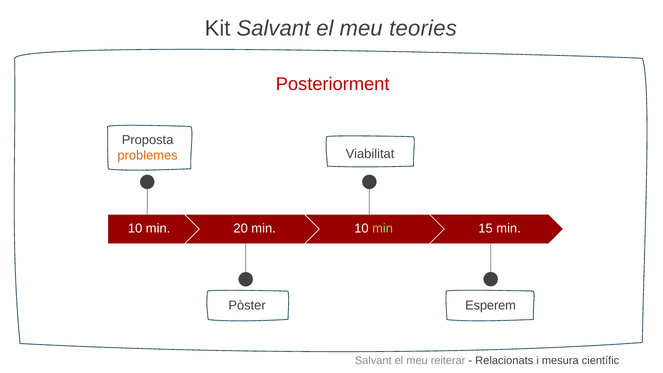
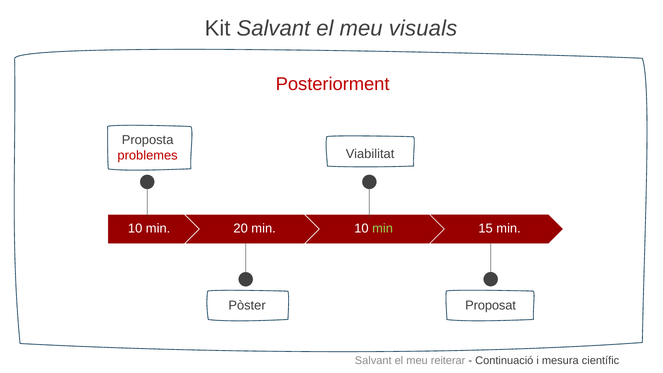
teories: teories -> visuals
problemes colour: orange -> red
Esperem: Esperem -> Proposat
Relacionats: Relacionats -> Continuació
